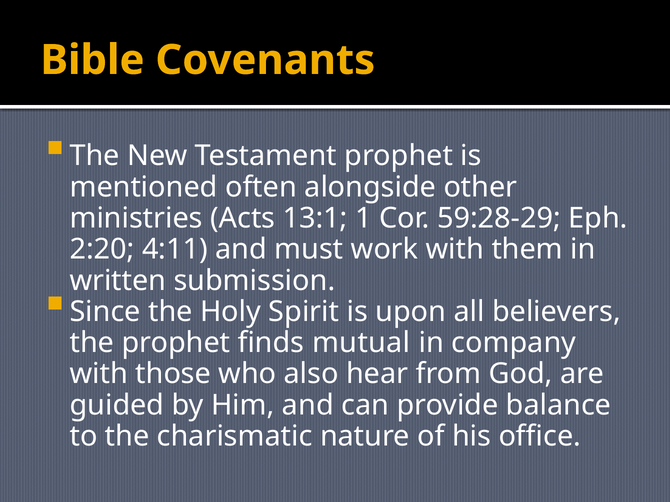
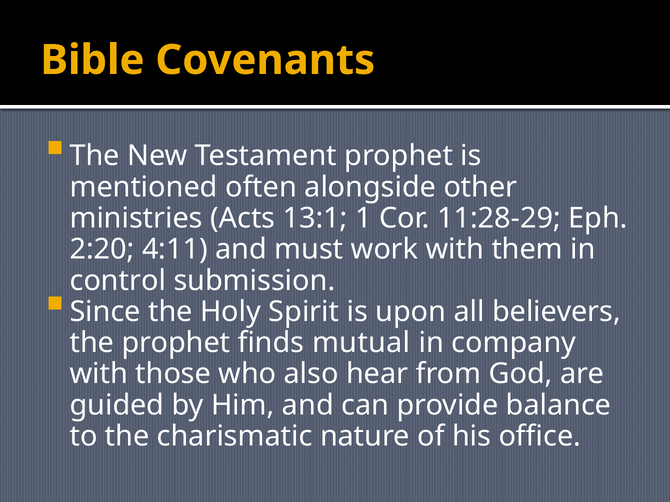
59:28-29: 59:28-29 -> 11:28-29
written: written -> control
